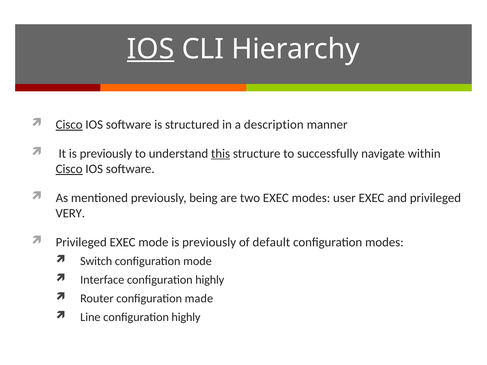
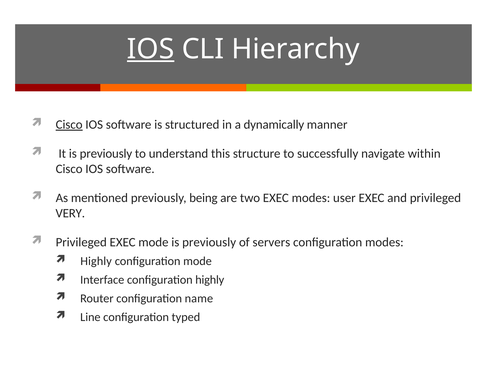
description: description -> dynamically
this underline: present -> none
Cisco at (69, 169) underline: present -> none
default: default -> servers
Switch at (96, 261): Switch -> Highly
made: made -> name
Line configuration highly: highly -> typed
